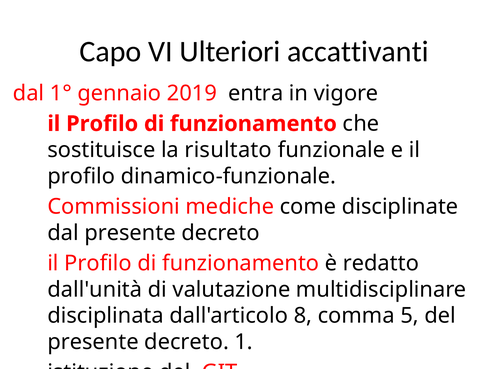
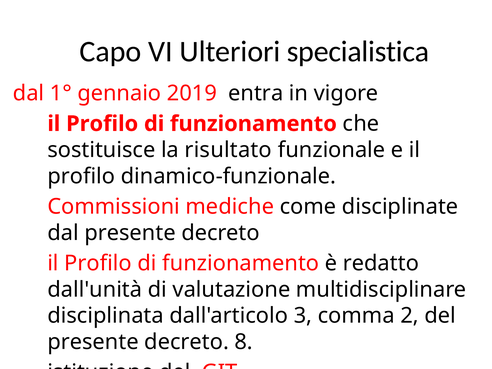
accattivanti: accattivanti -> specialistica
8: 8 -> 3
5: 5 -> 2
1: 1 -> 8
